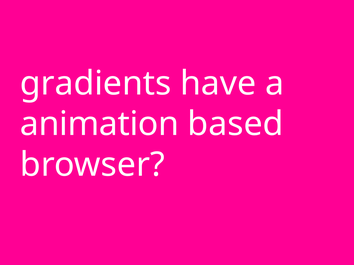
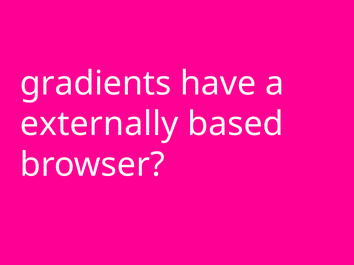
animation: animation -> externally
